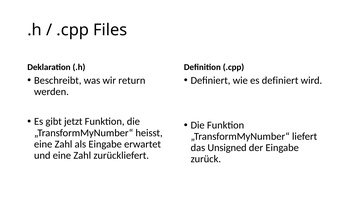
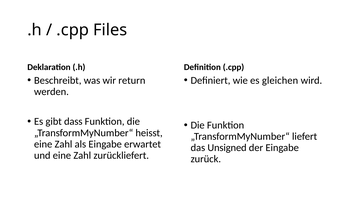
es definiert: definiert -> gleichen
jetzt: jetzt -> dass
